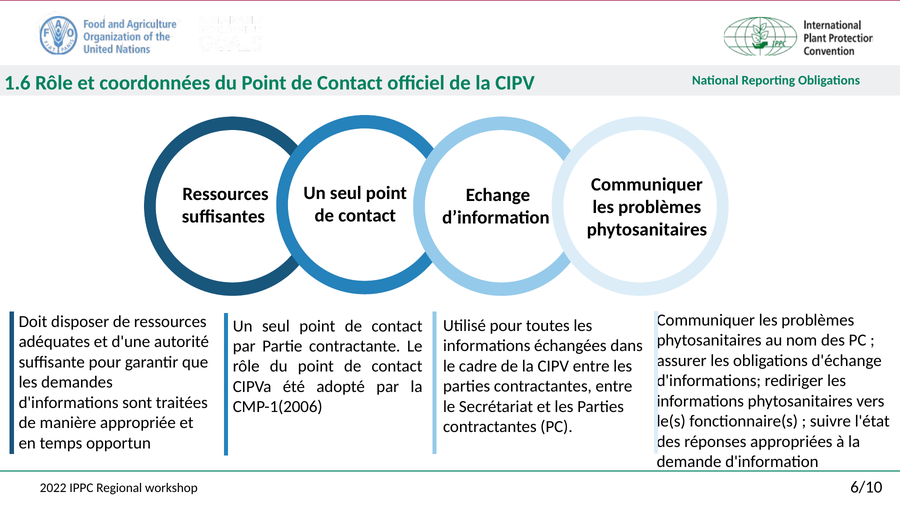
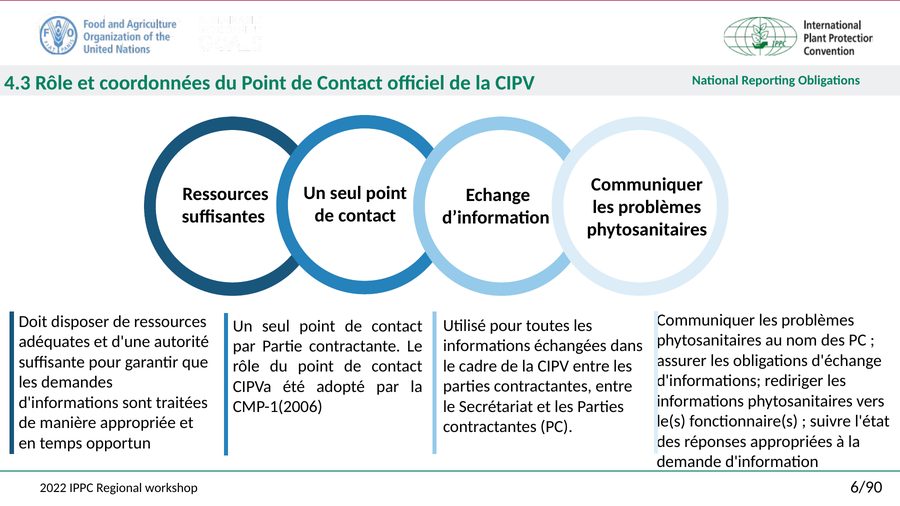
1.6: 1.6 -> 4.3
6/10: 6/10 -> 6/90
